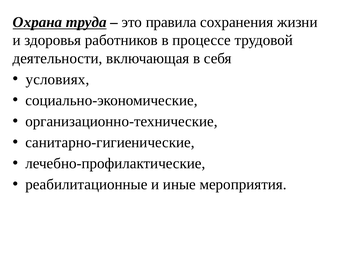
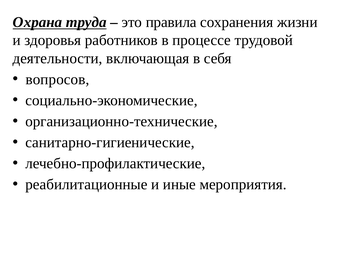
условиях: условиях -> вопросов
